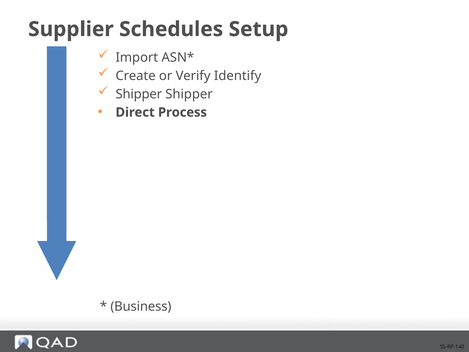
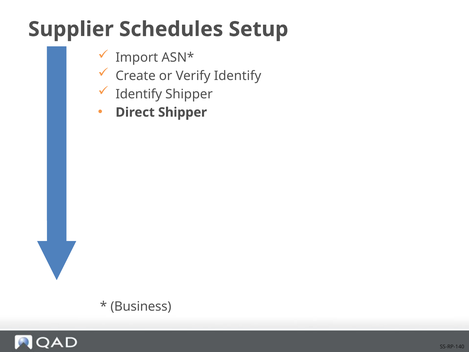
Shipper at (139, 94): Shipper -> Identify
Direct Process: Process -> Shipper
